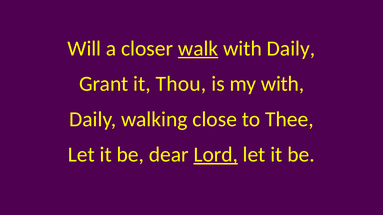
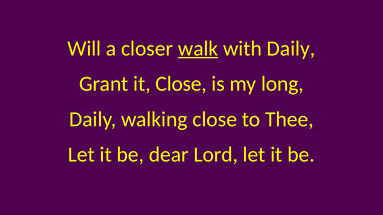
it Thou: Thou -> Close
my with: with -> long
Lord underline: present -> none
